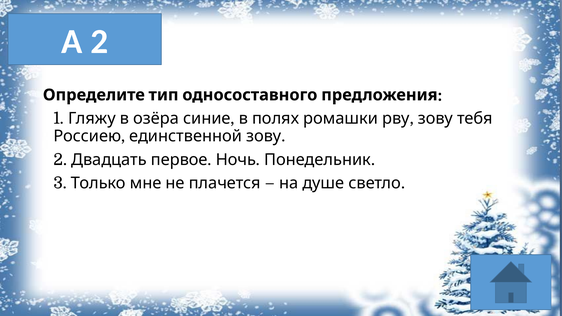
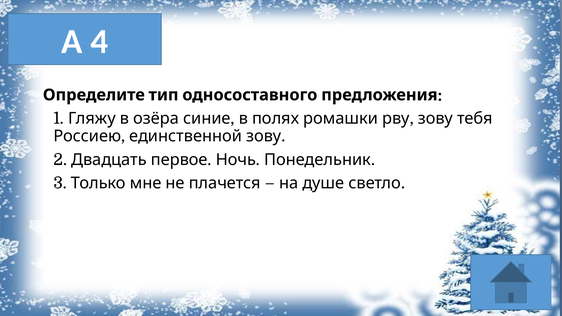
А 2: 2 -> 4
